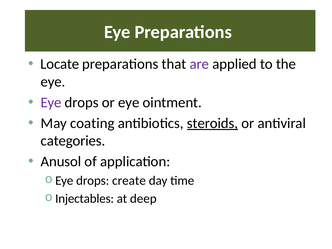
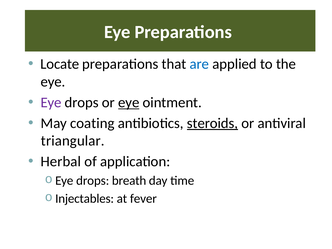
are colour: purple -> blue
eye at (129, 102) underline: none -> present
categories: categories -> triangular
Anusol: Anusol -> Herbal
create: create -> breath
deep: deep -> fever
